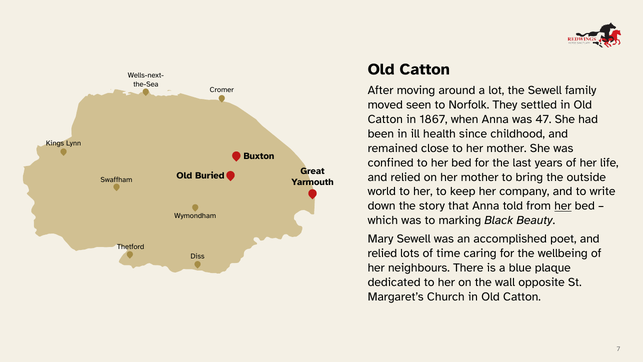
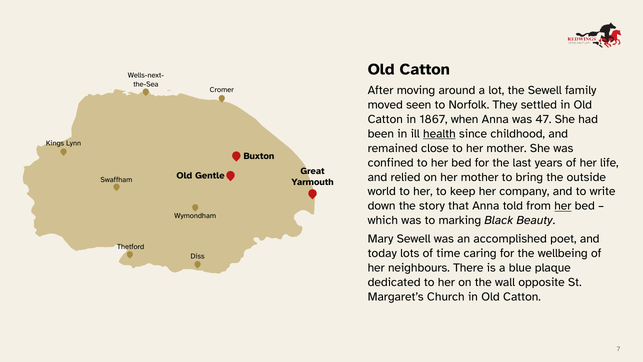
health underline: none -> present
Buried: Buried -> Gentle
relied at (382, 253): relied -> today
